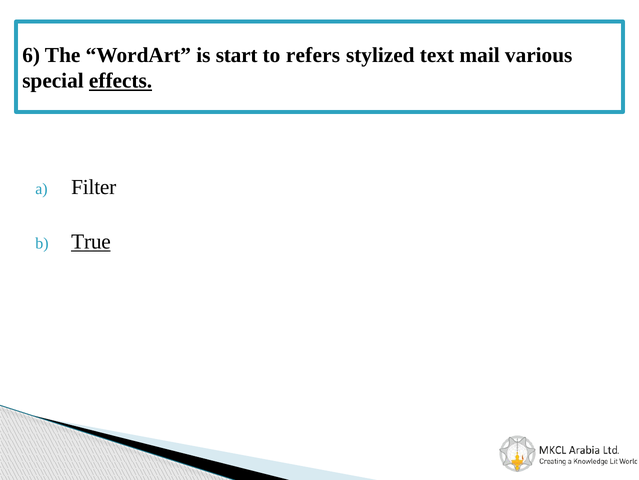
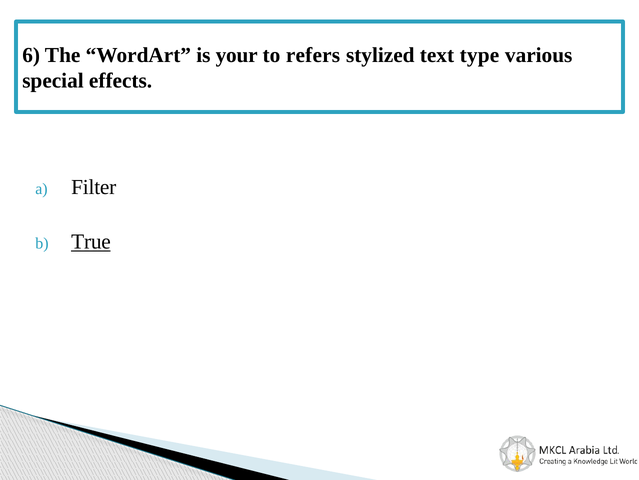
start: start -> your
mail: mail -> type
effects underline: present -> none
